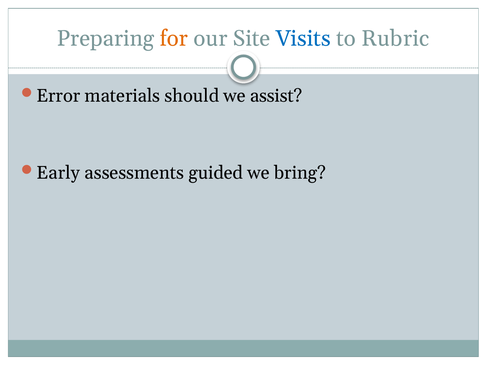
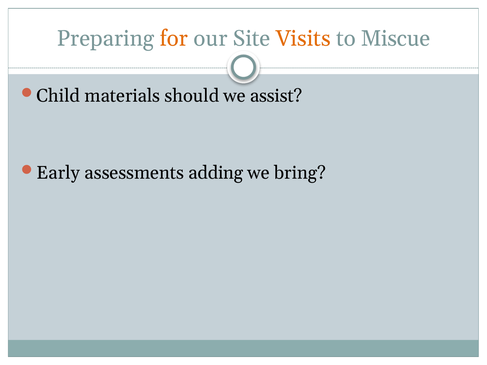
Visits colour: blue -> orange
Rubric: Rubric -> Miscue
Error: Error -> Child
guided: guided -> adding
